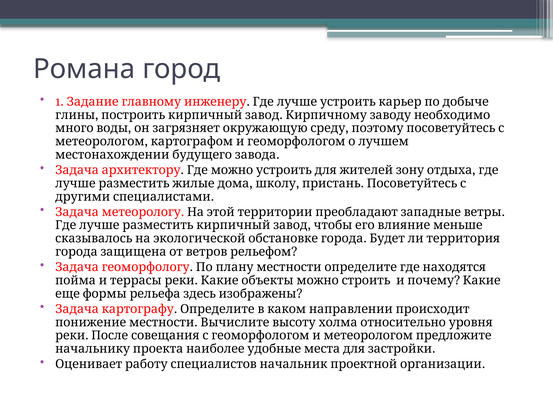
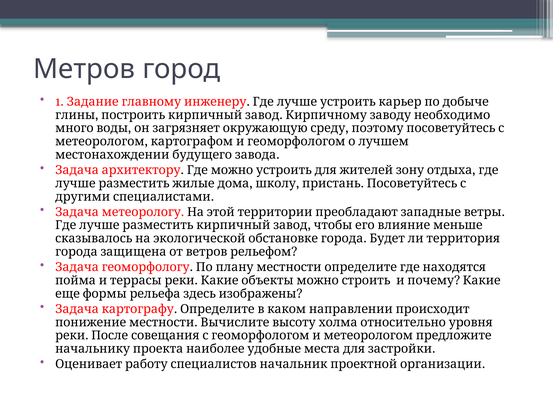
Романа: Романа -> Метров
